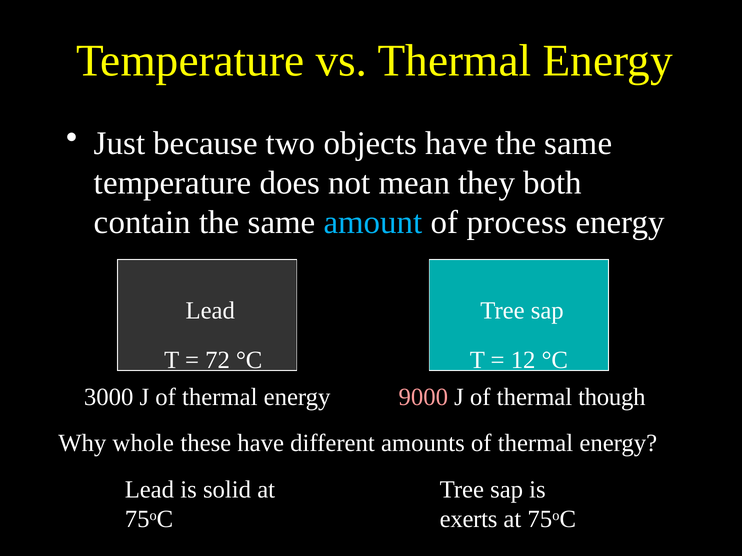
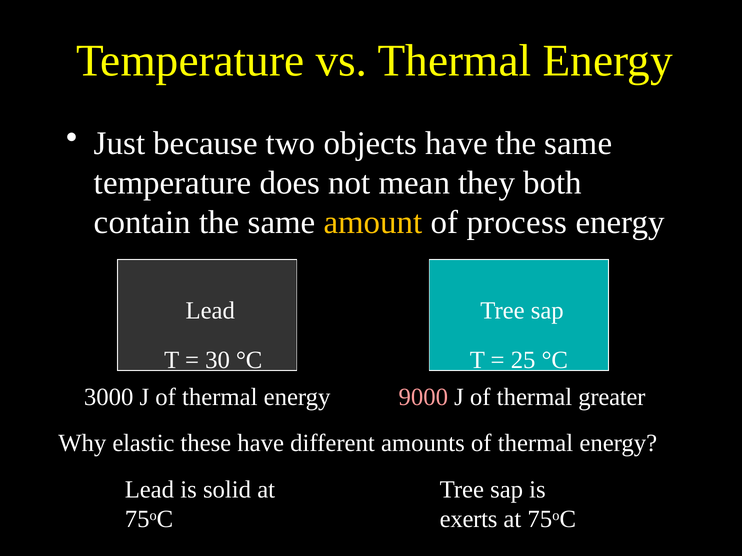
amount colour: light blue -> yellow
72: 72 -> 30
12: 12 -> 25
though: though -> greater
whole: whole -> elastic
